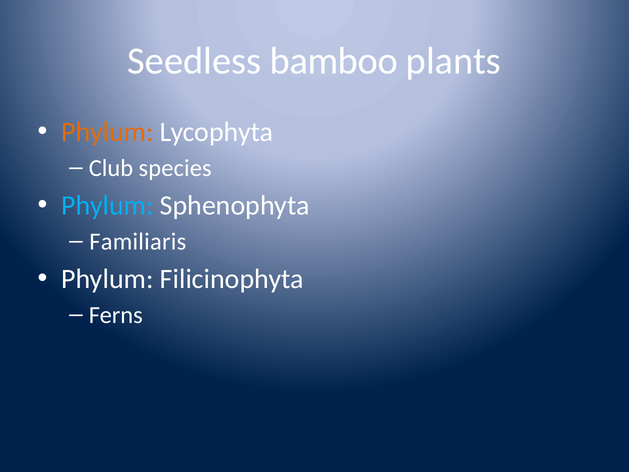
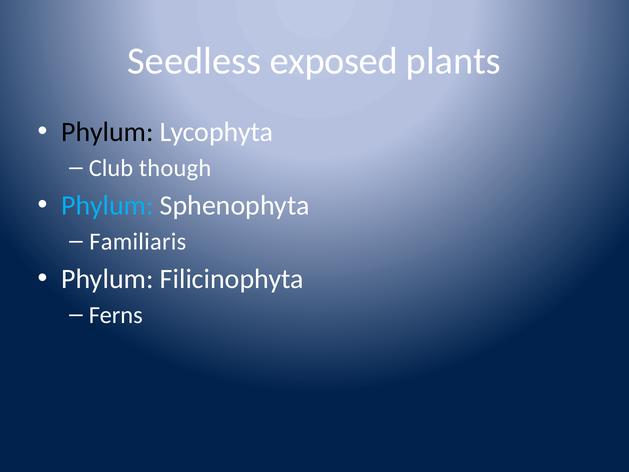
bamboo: bamboo -> exposed
Phylum at (107, 132) colour: orange -> black
species: species -> though
